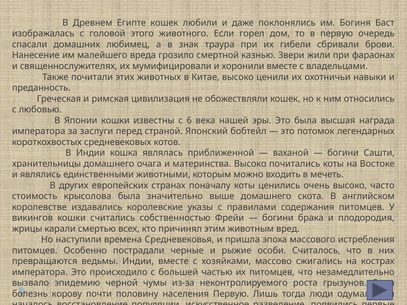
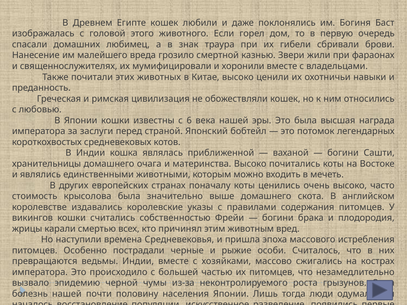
болезнь корову: корову -> нашей
населения Первую: Первую -> Японии
